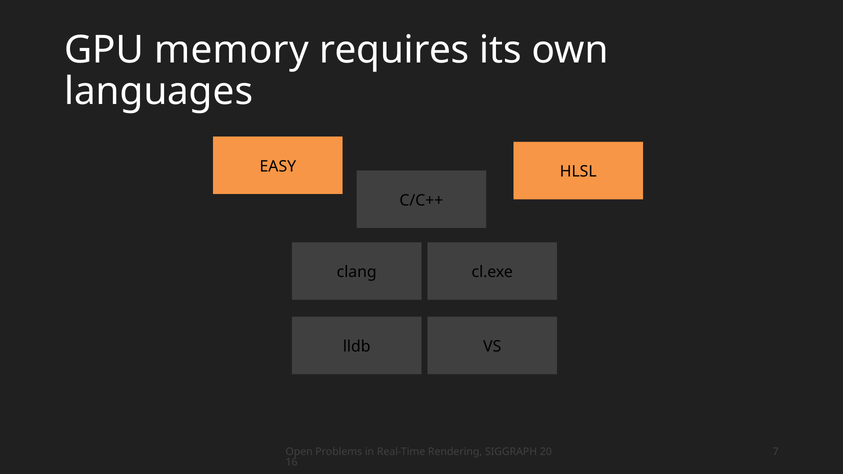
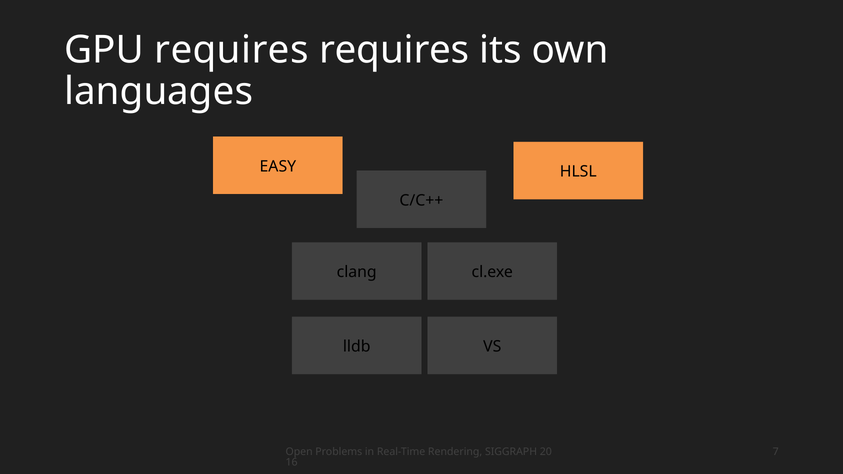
GPU memory: memory -> requires
